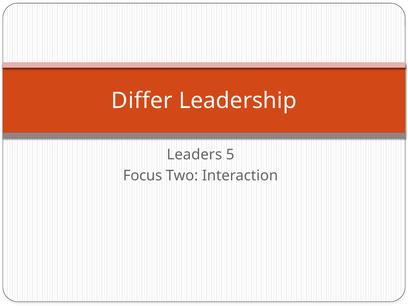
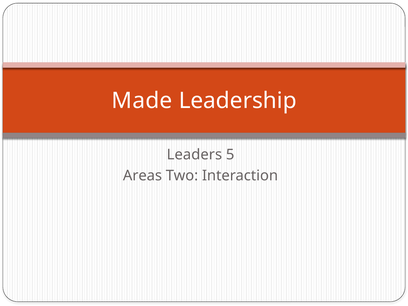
Differ: Differ -> Made
Focus: Focus -> Areas
